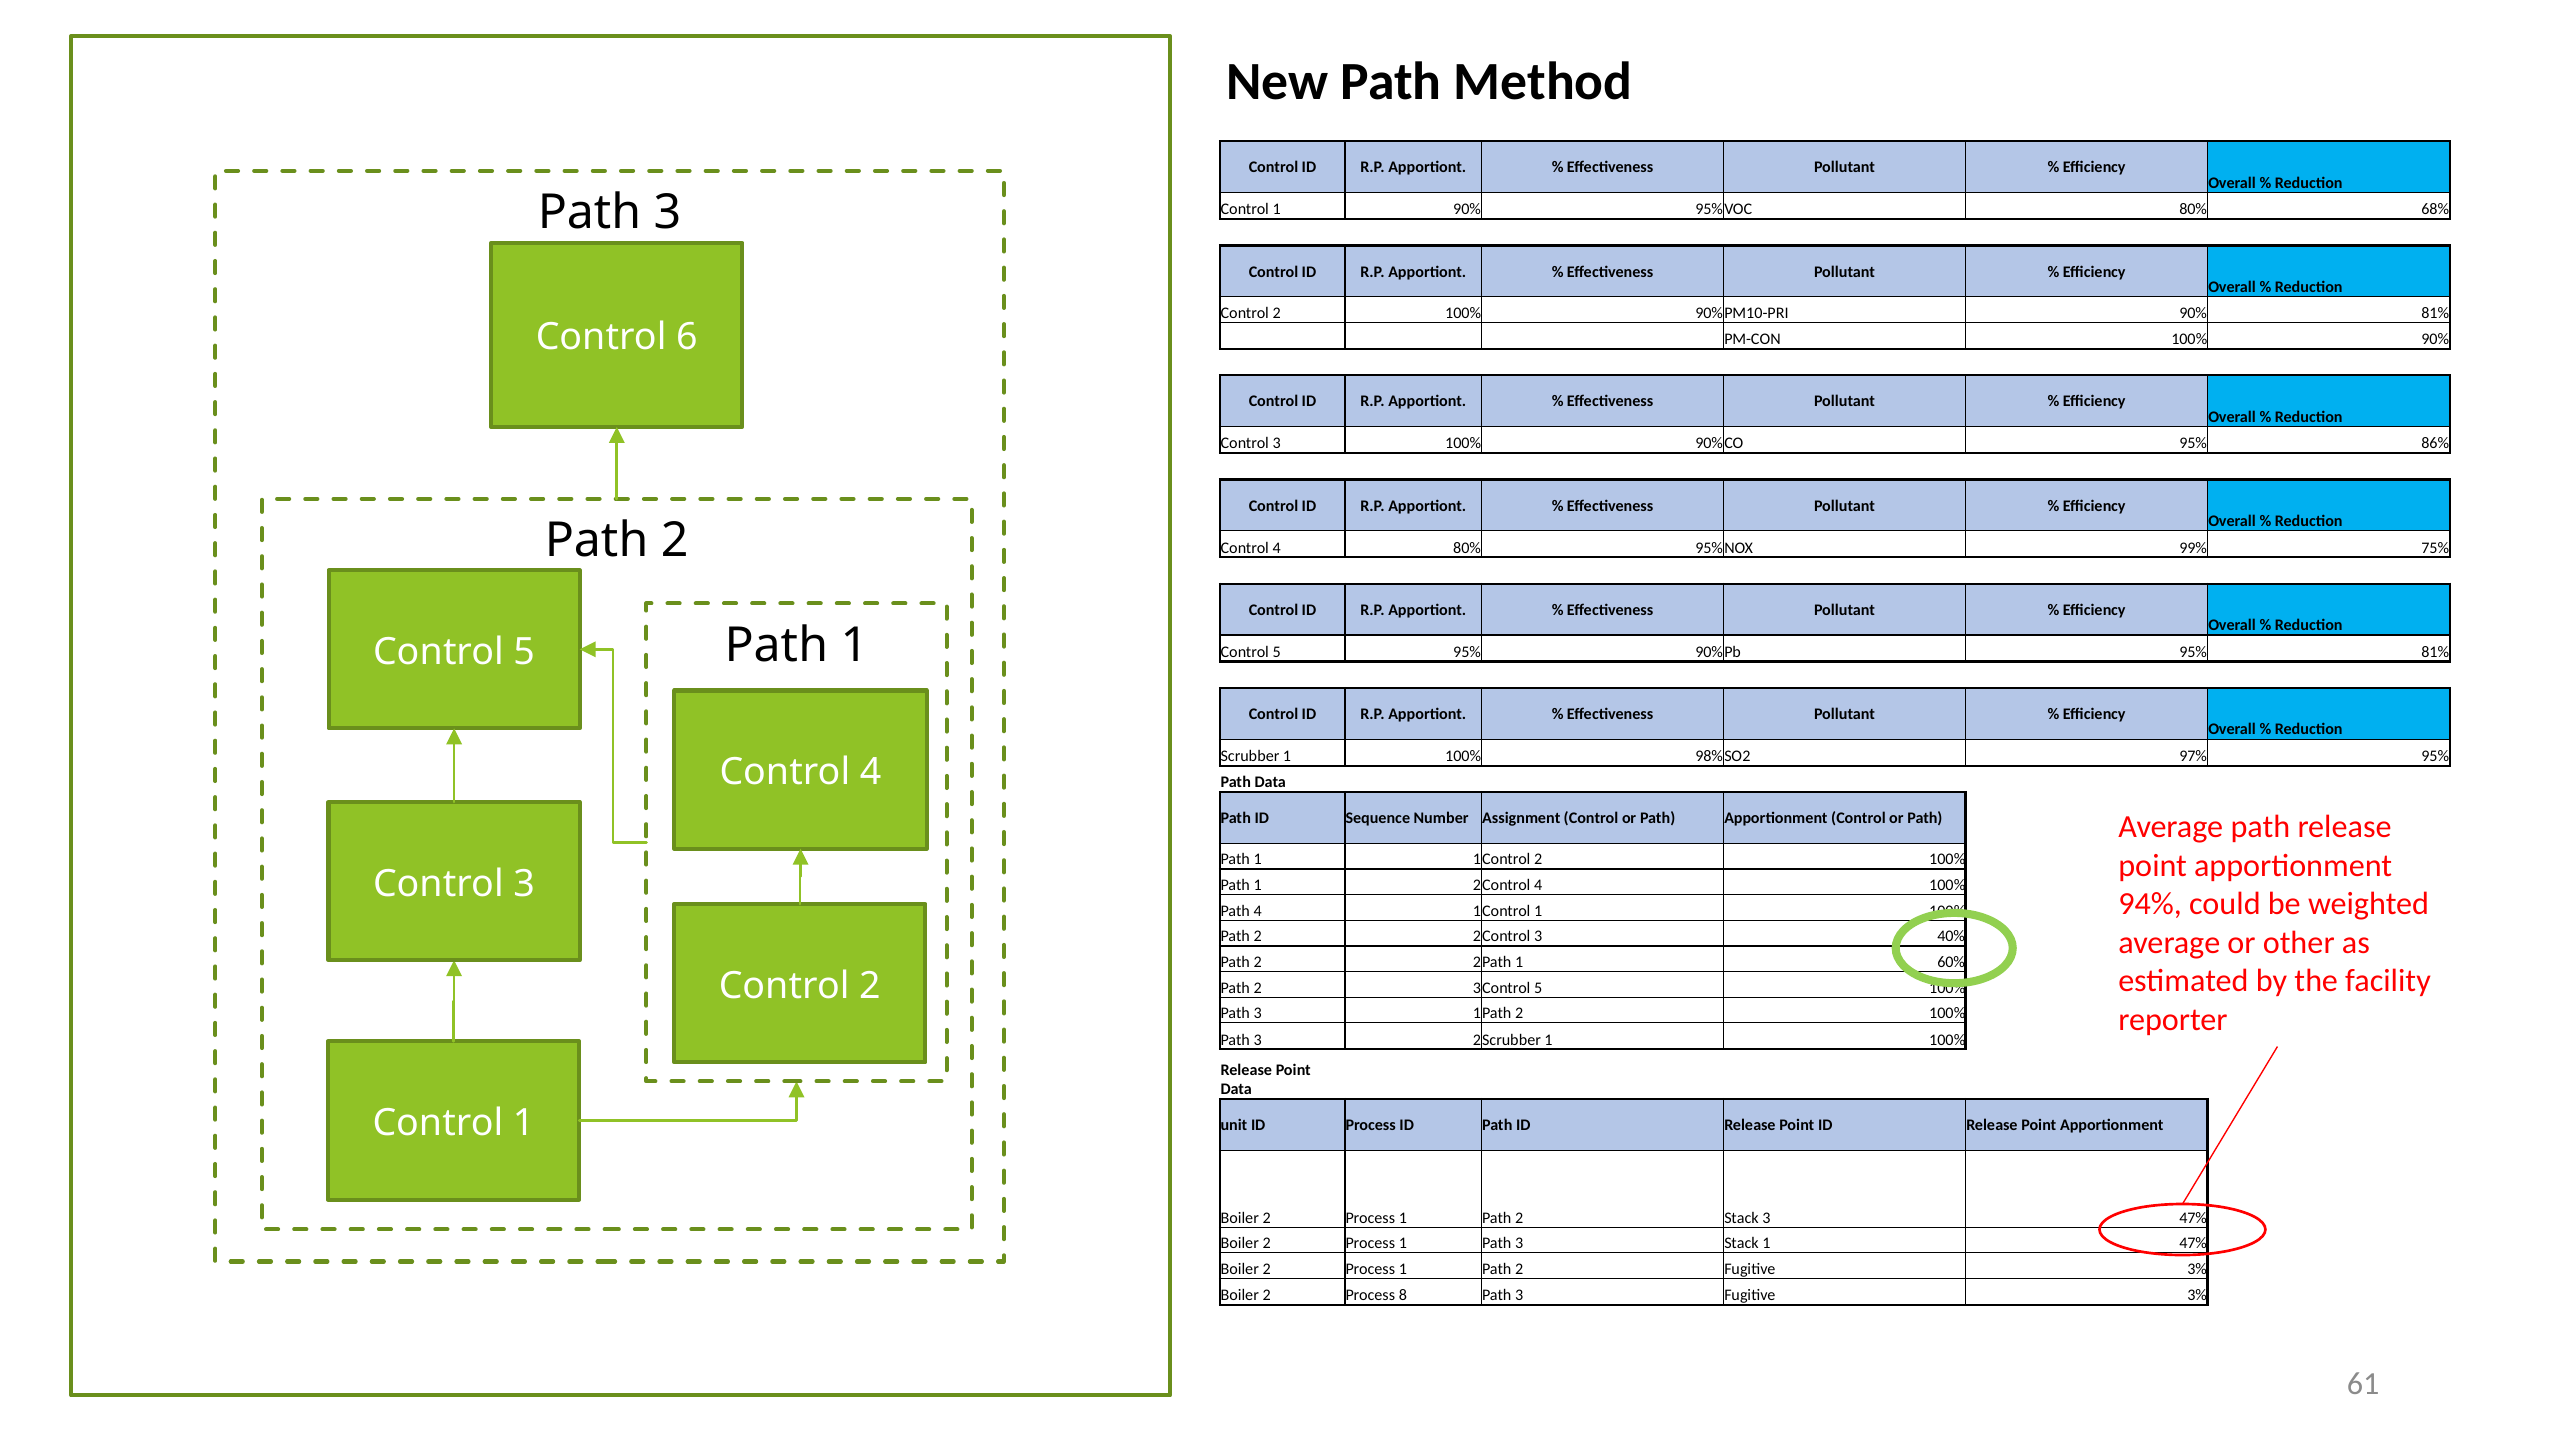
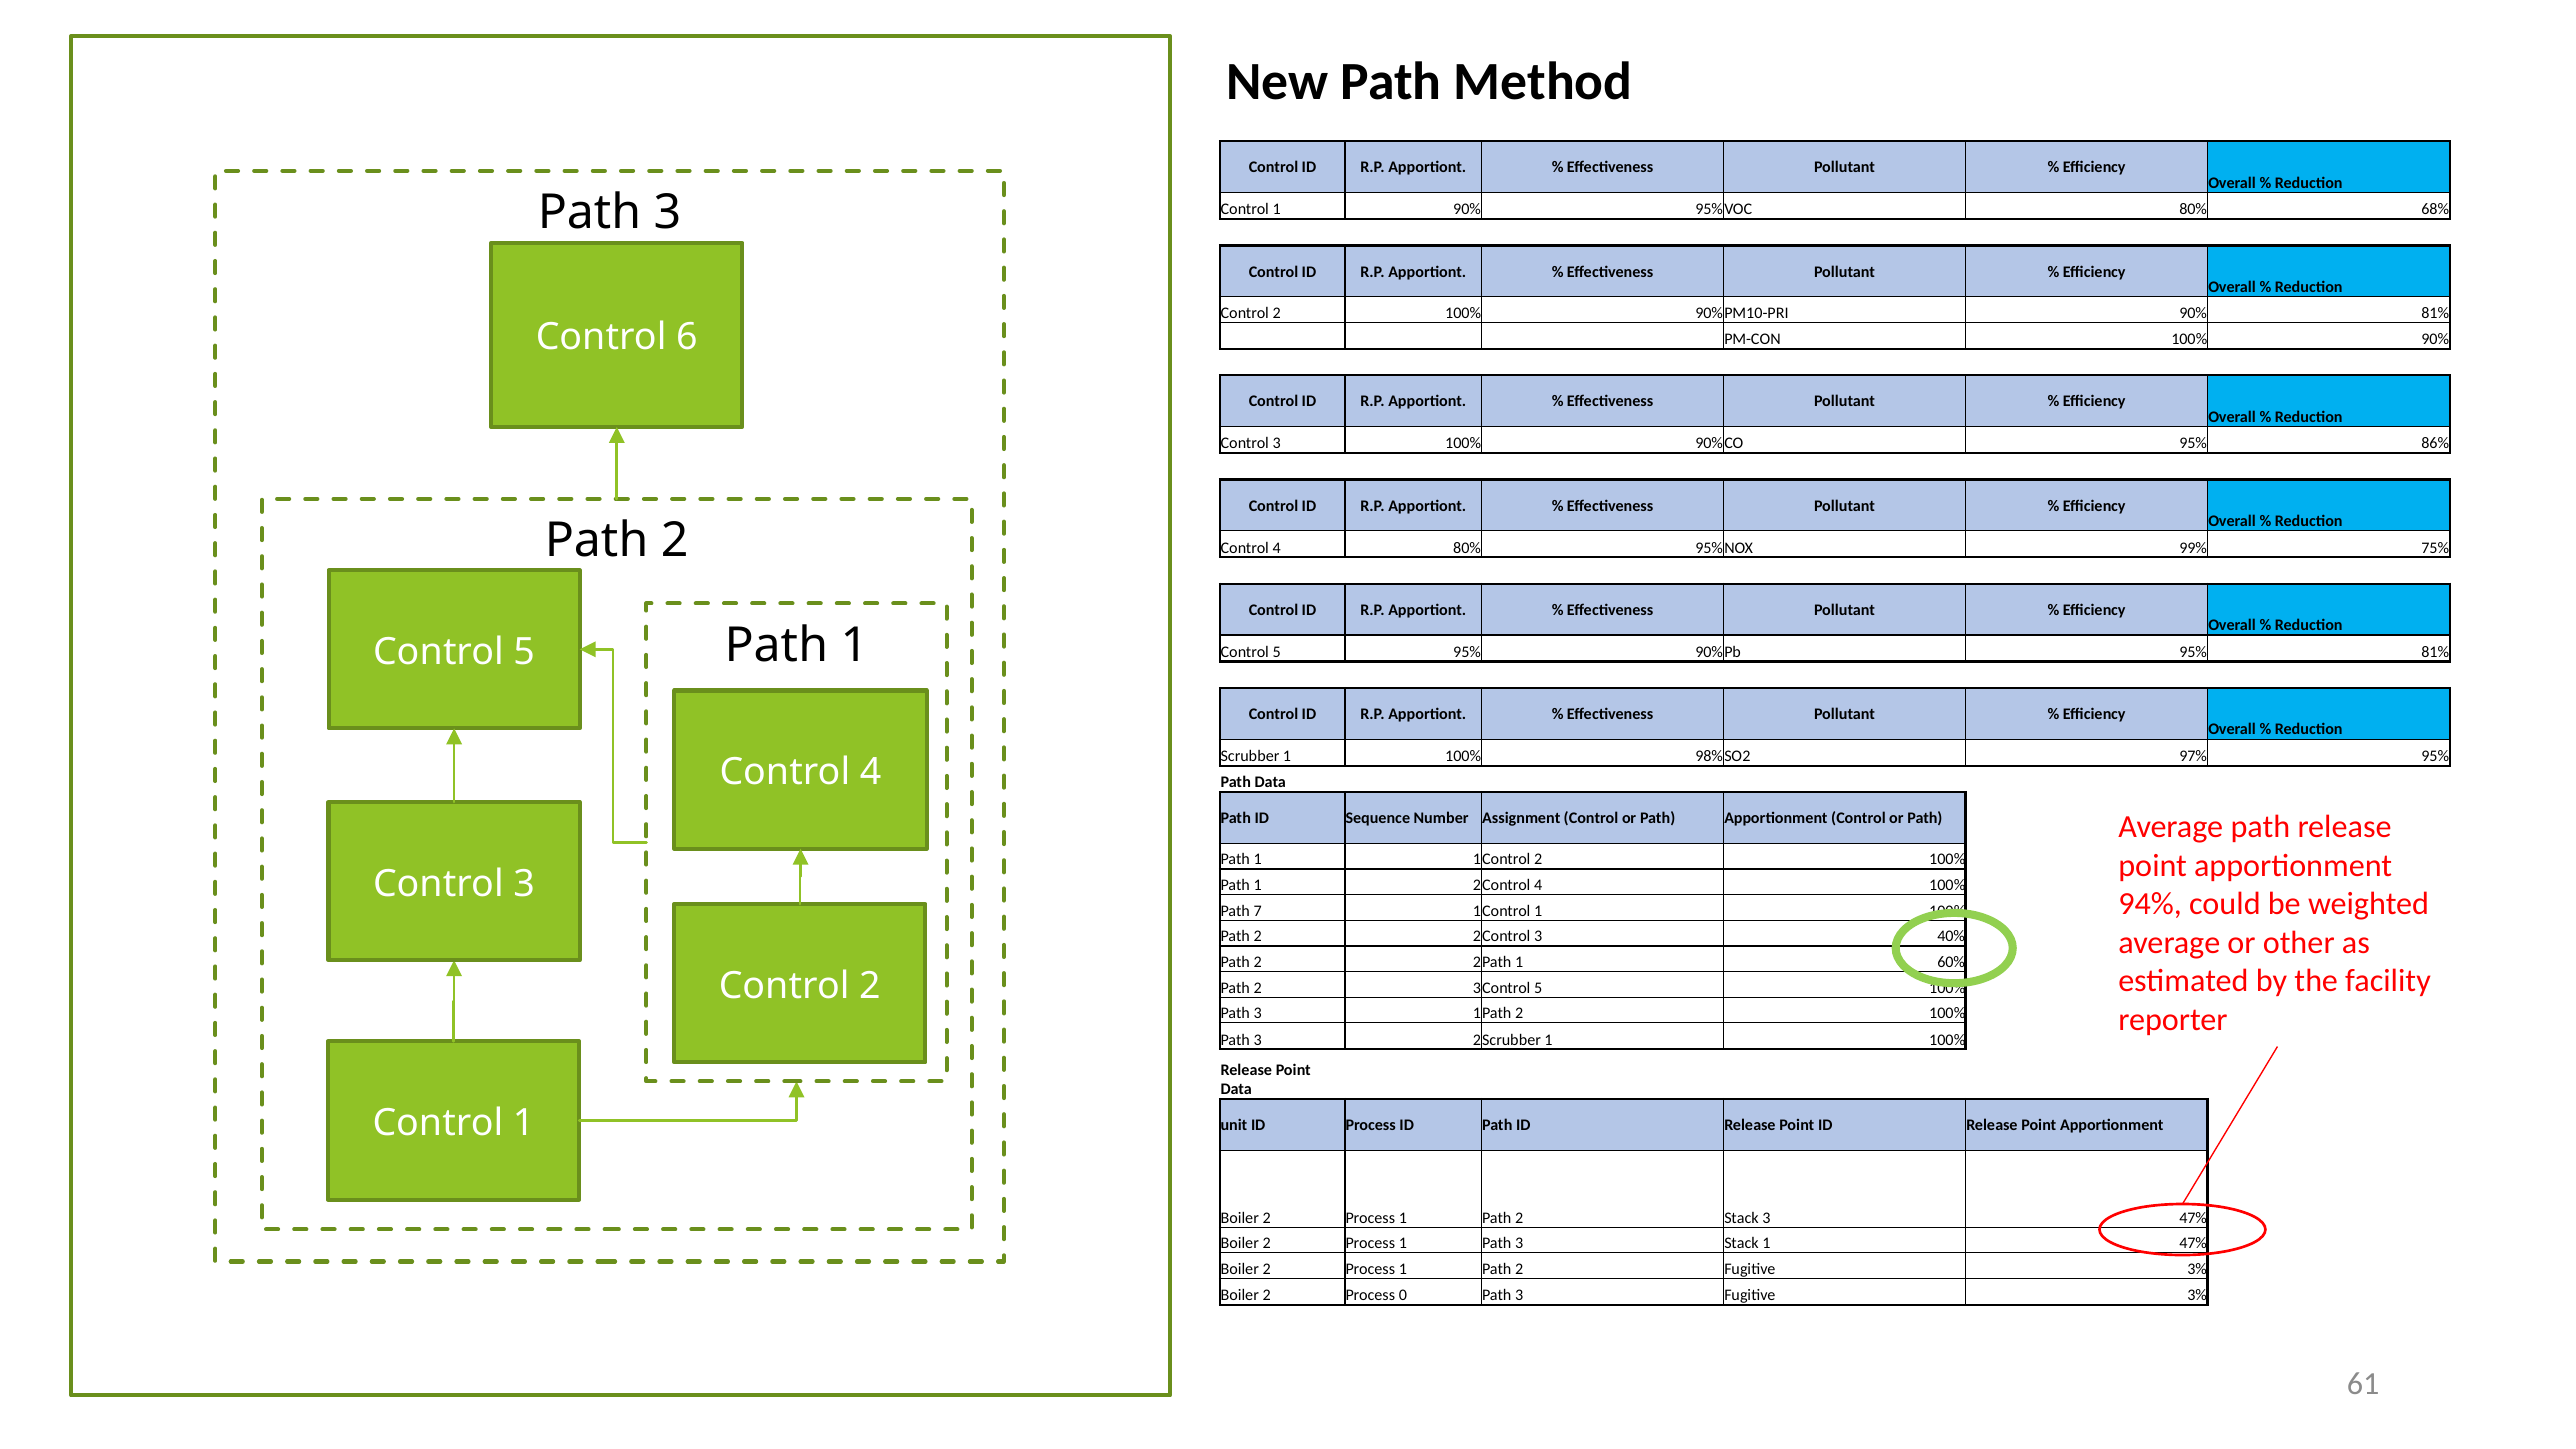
Path 4: 4 -> 7
8: 8 -> 0
